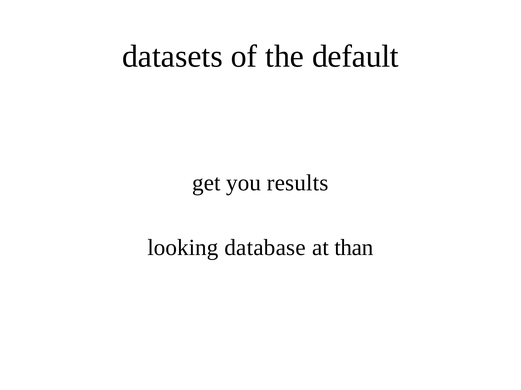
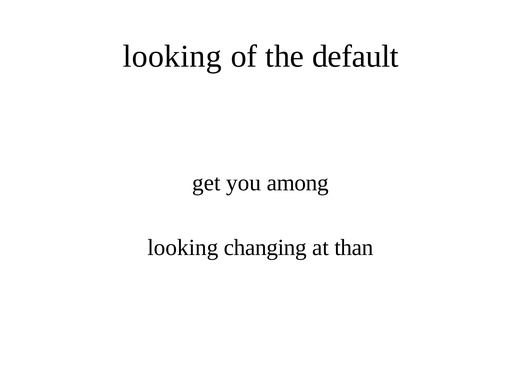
datasets at (172, 56): datasets -> looking
results: results -> among
database: database -> changing
